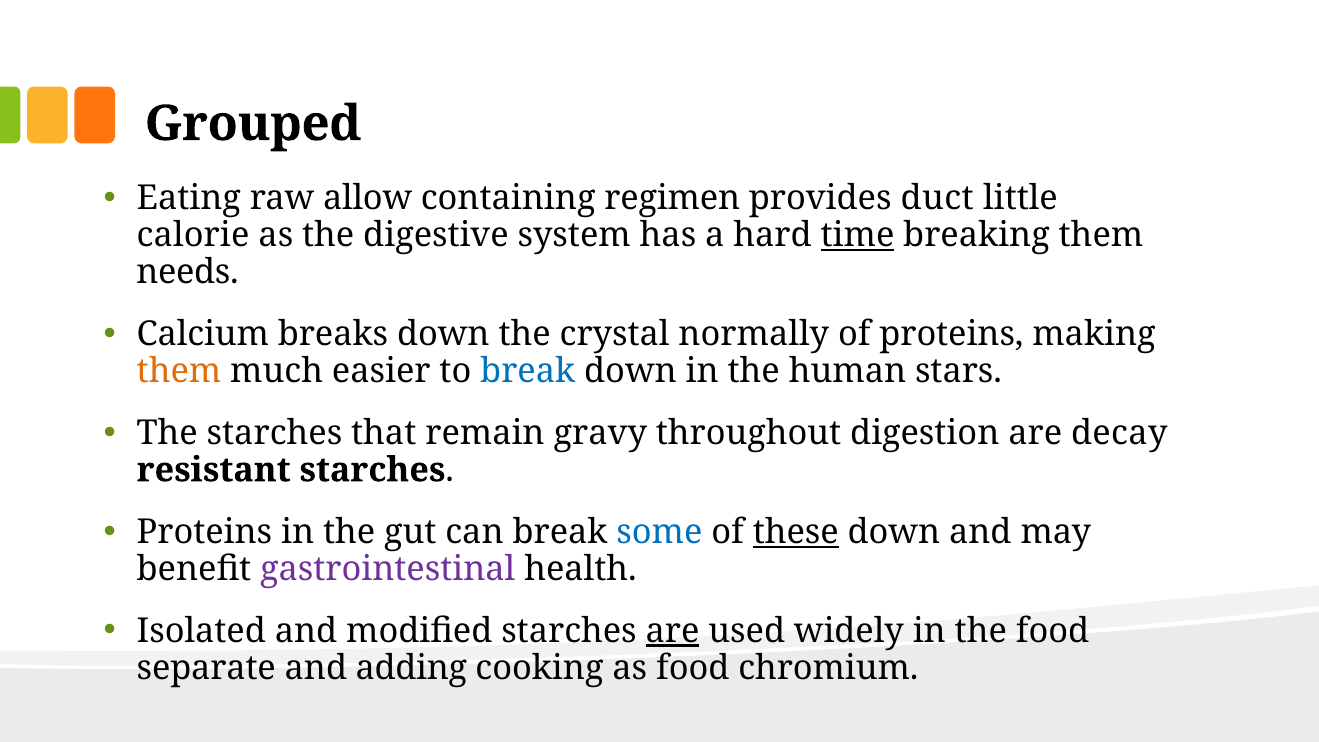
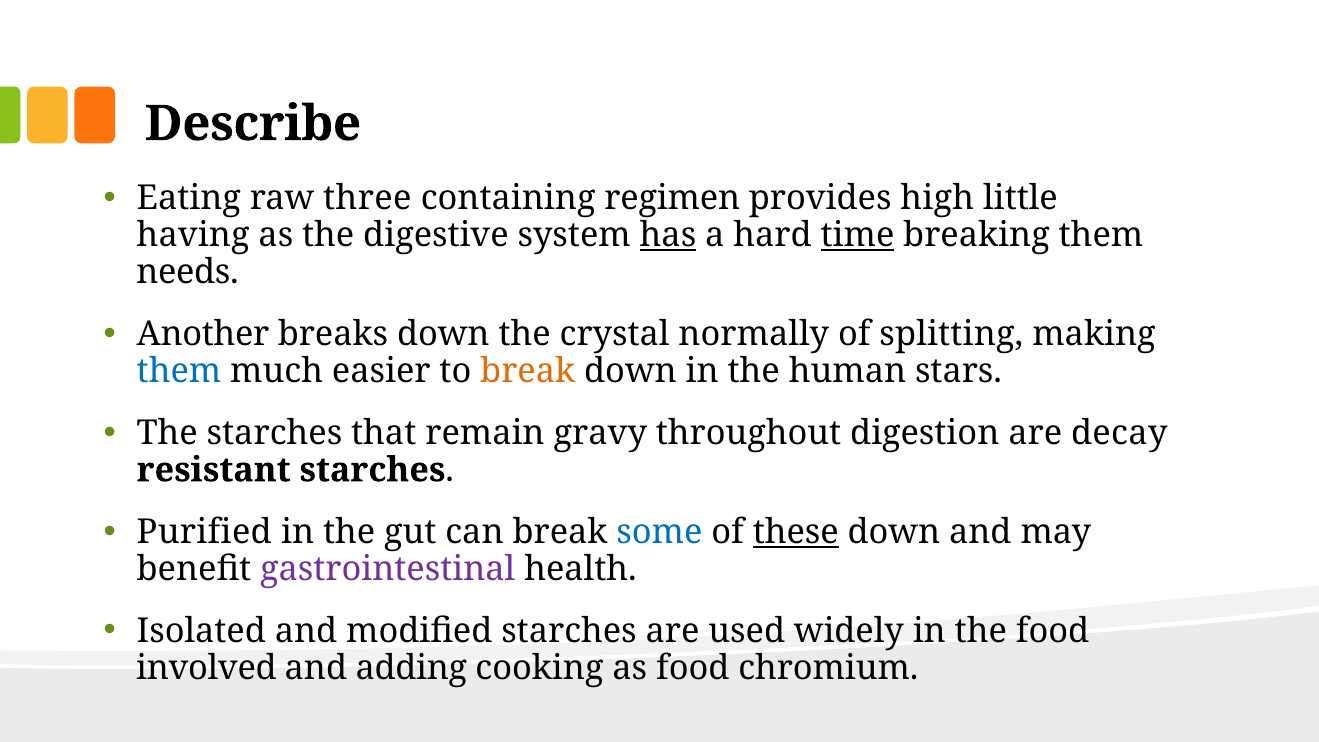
Grouped: Grouped -> Describe
allow: allow -> three
duct: duct -> high
calorie: calorie -> having
has underline: none -> present
Calcium: Calcium -> Another
of proteins: proteins -> splitting
them at (179, 371) colour: orange -> blue
break at (528, 371) colour: blue -> orange
Proteins at (204, 532): Proteins -> Purified
are at (673, 631) underline: present -> none
separate: separate -> involved
